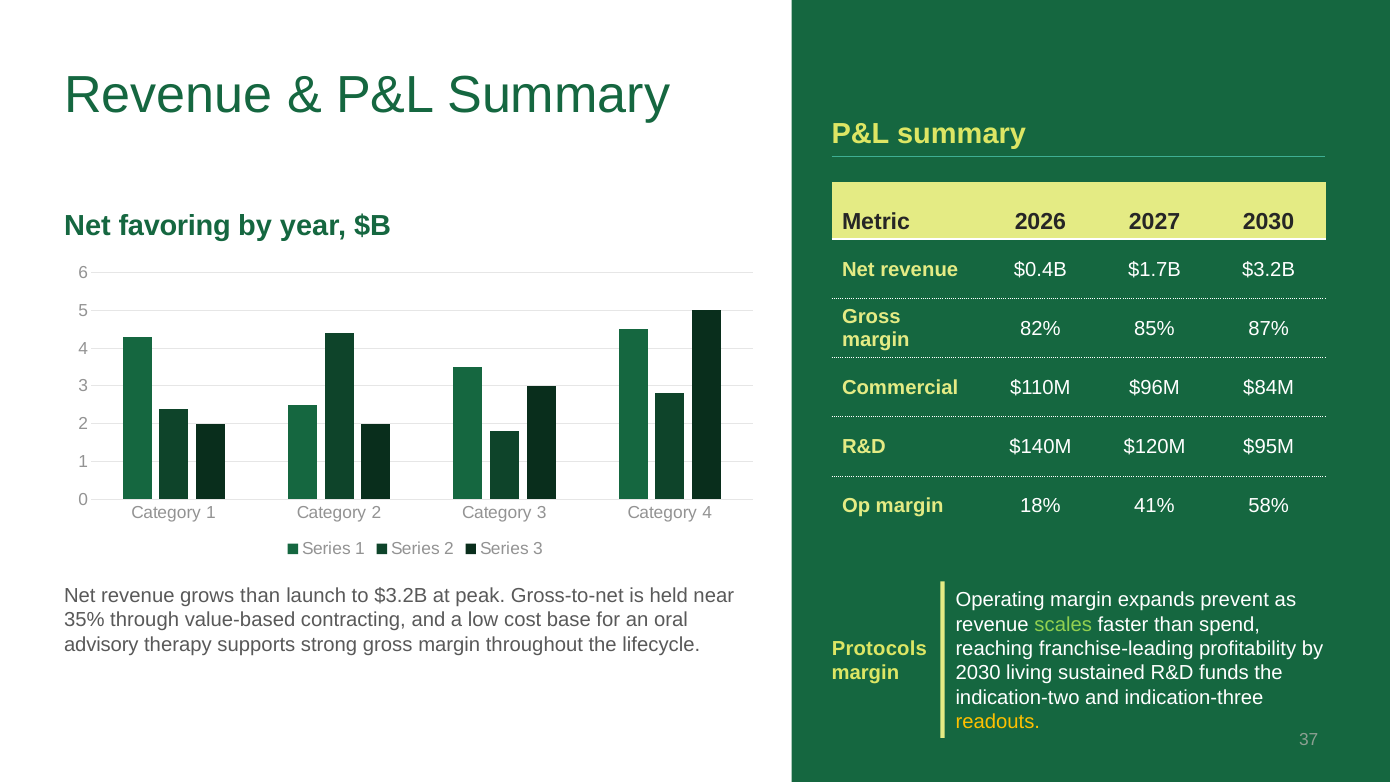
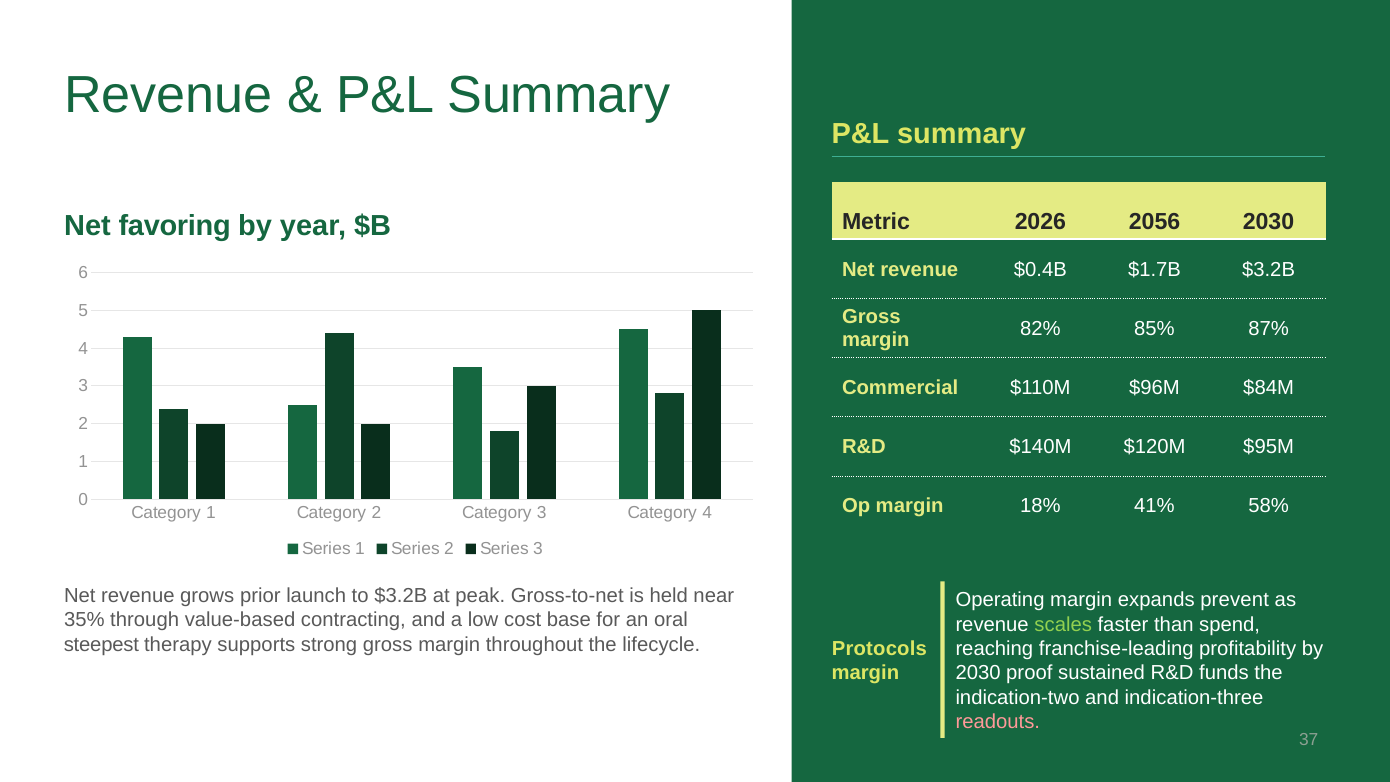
2027: 2027 -> 2056
grows than: than -> prior
advisory: advisory -> steepest
living: living -> proof
readouts colour: yellow -> pink
